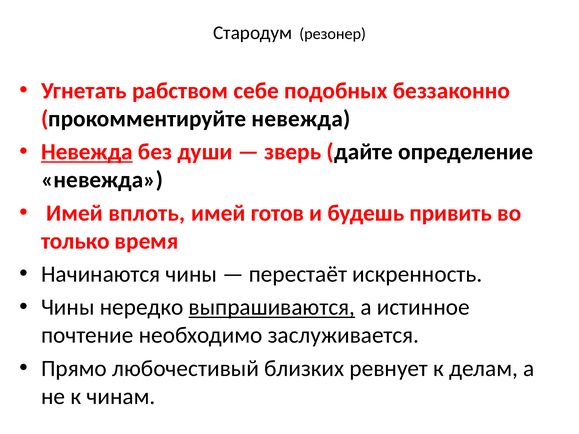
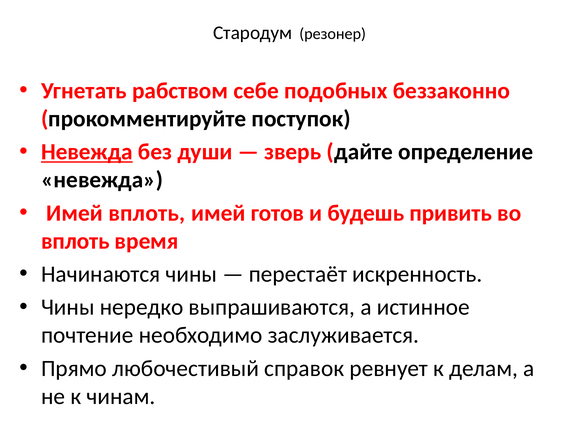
прокомментируйте невежда: невежда -> поступок
только at (75, 241): только -> вплоть
выпрашиваются underline: present -> none
близких: близких -> справок
